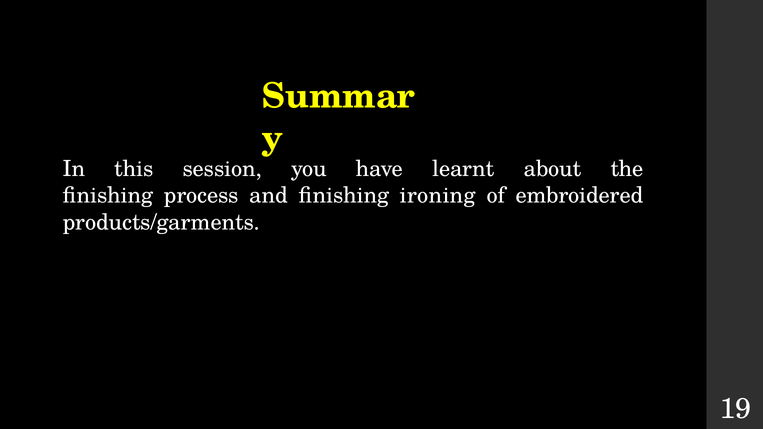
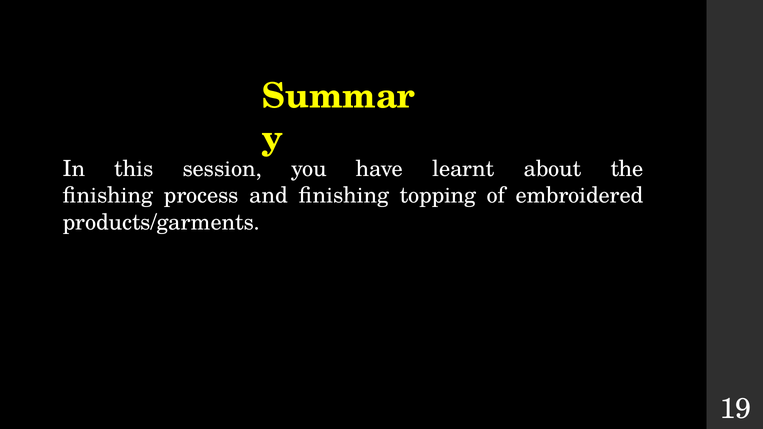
ironing: ironing -> topping
